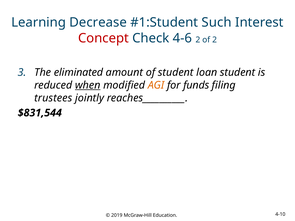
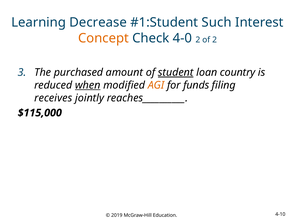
Concept colour: red -> orange
4-6: 4-6 -> 4-0
eliminated: eliminated -> purchased
student at (176, 73) underline: none -> present
loan student: student -> country
trustees: trustees -> receives
$831,544: $831,544 -> $115,000
